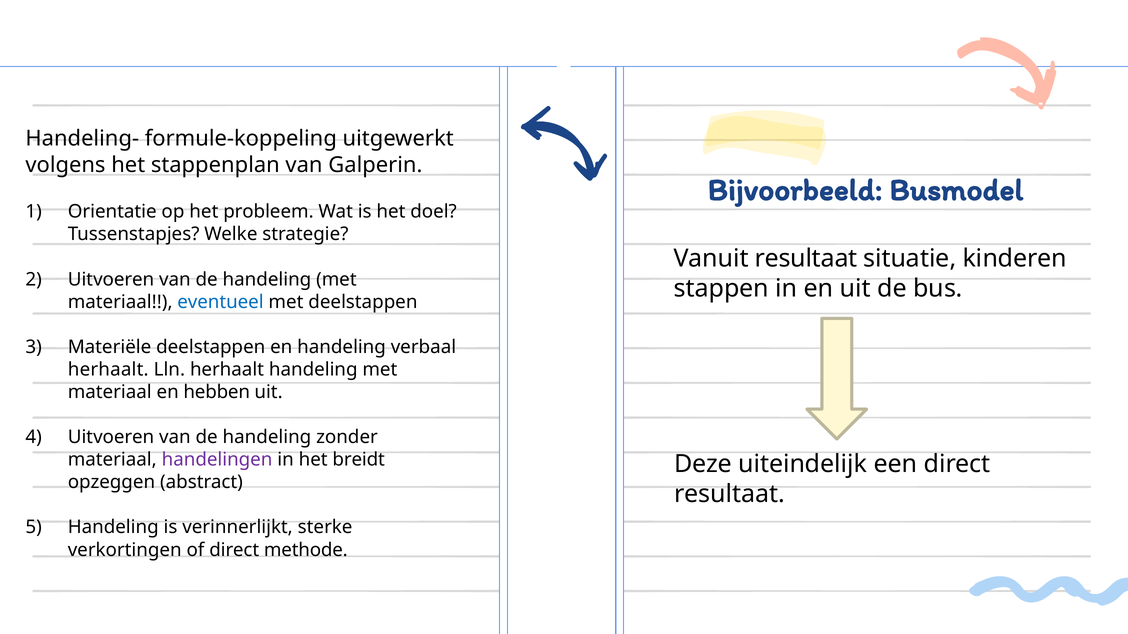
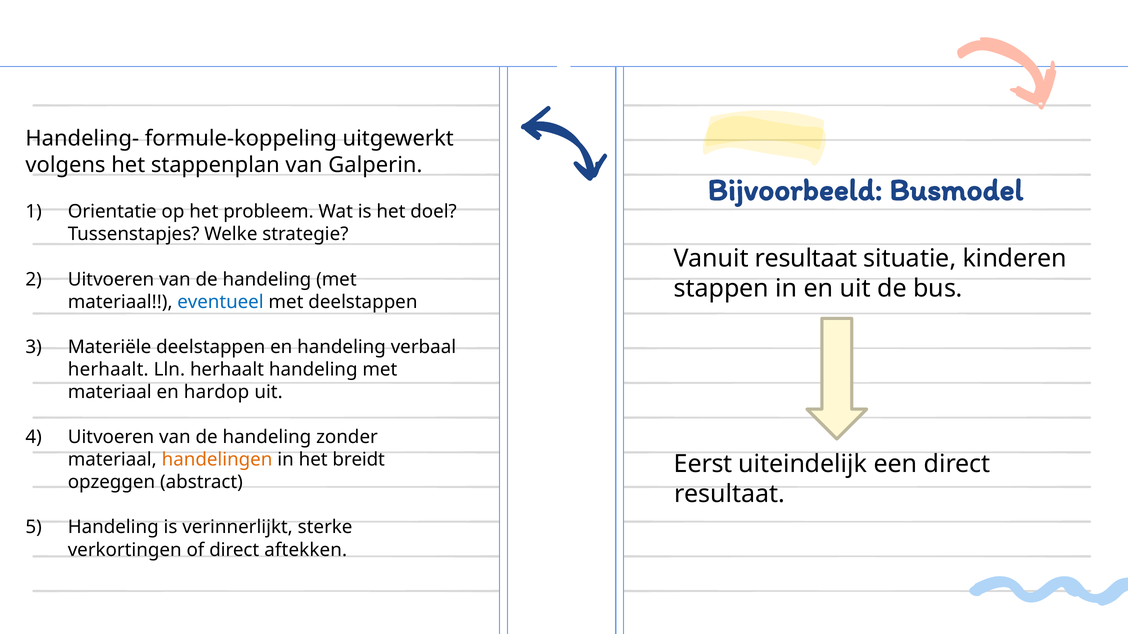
hebben: hebben -> hardop
handelingen colour: purple -> orange
Deze: Deze -> Eerst
methode: methode -> aftekken
